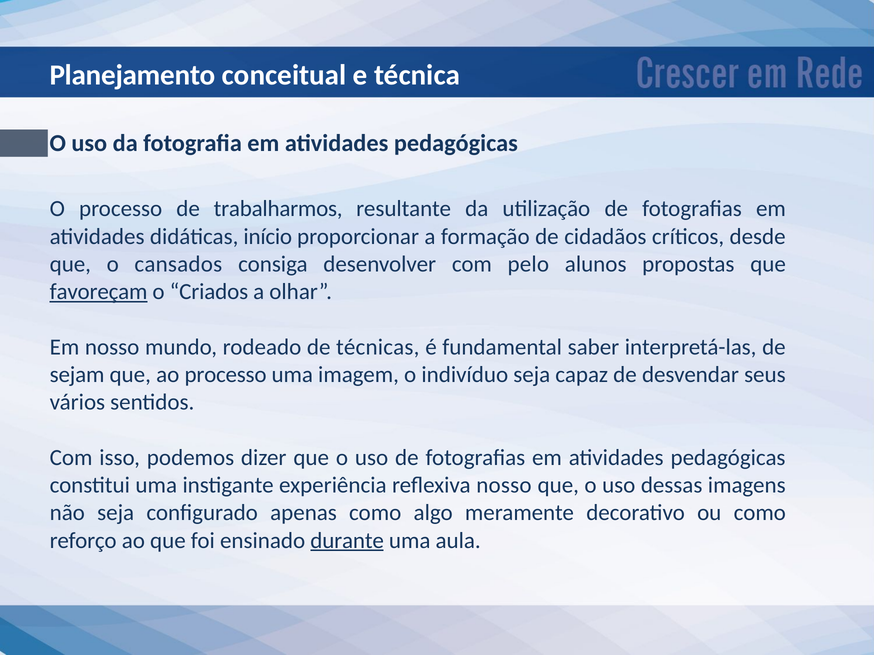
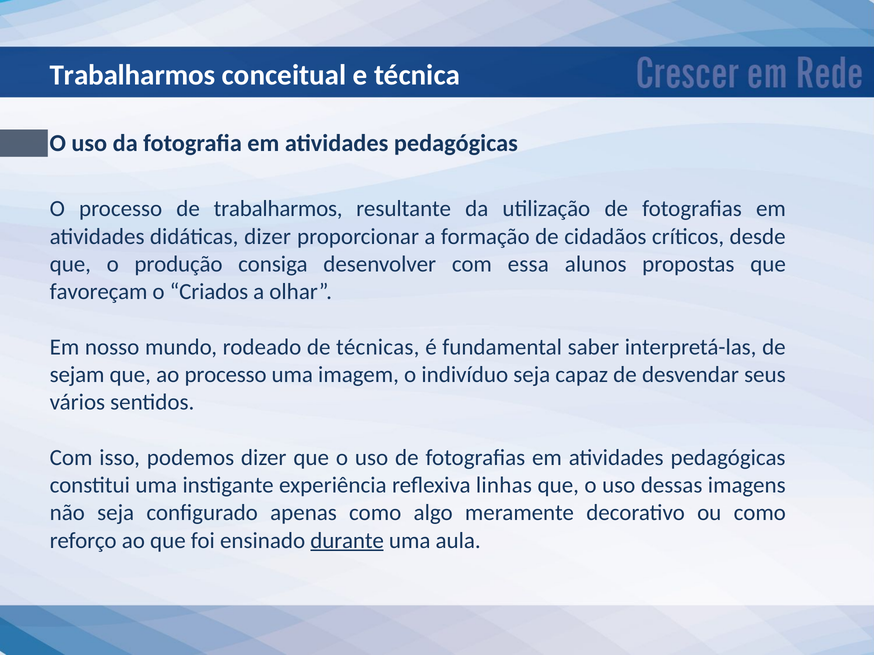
Planejamento at (133, 75): Planejamento -> Trabalharmos
didáticas início: início -> dizer
cansados: cansados -> produção
pelo: pelo -> essa
favoreçam underline: present -> none
reflexiva nosso: nosso -> linhas
